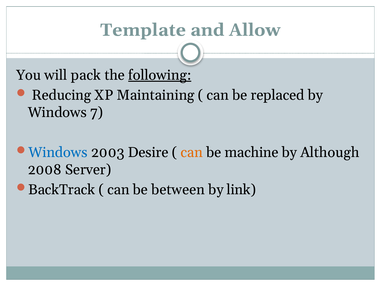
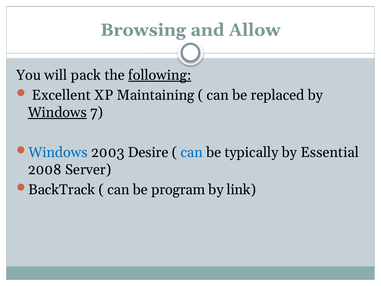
Template: Template -> Browsing
Reducing: Reducing -> Excellent
Windows at (57, 112) underline: none -> present
can at (192, 152) colour: orange -> blue
machine: machine -> typically
Although: Although -> Essential
between: between -> program
